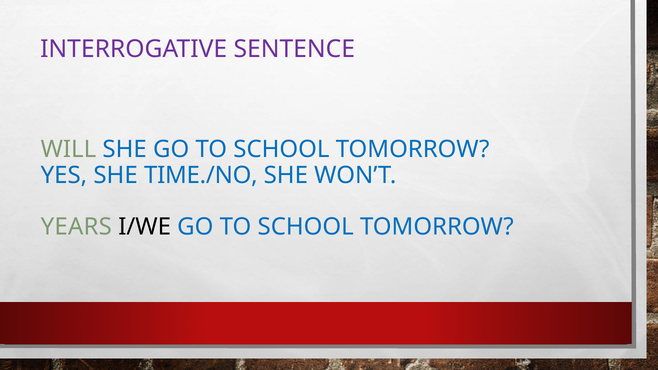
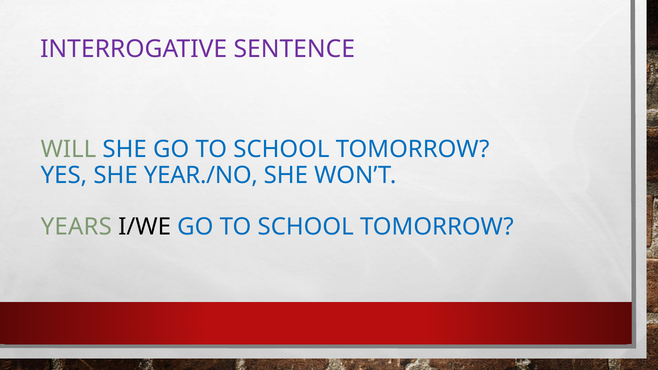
TIME./NO: TIME./NO -> YEAR./NO
